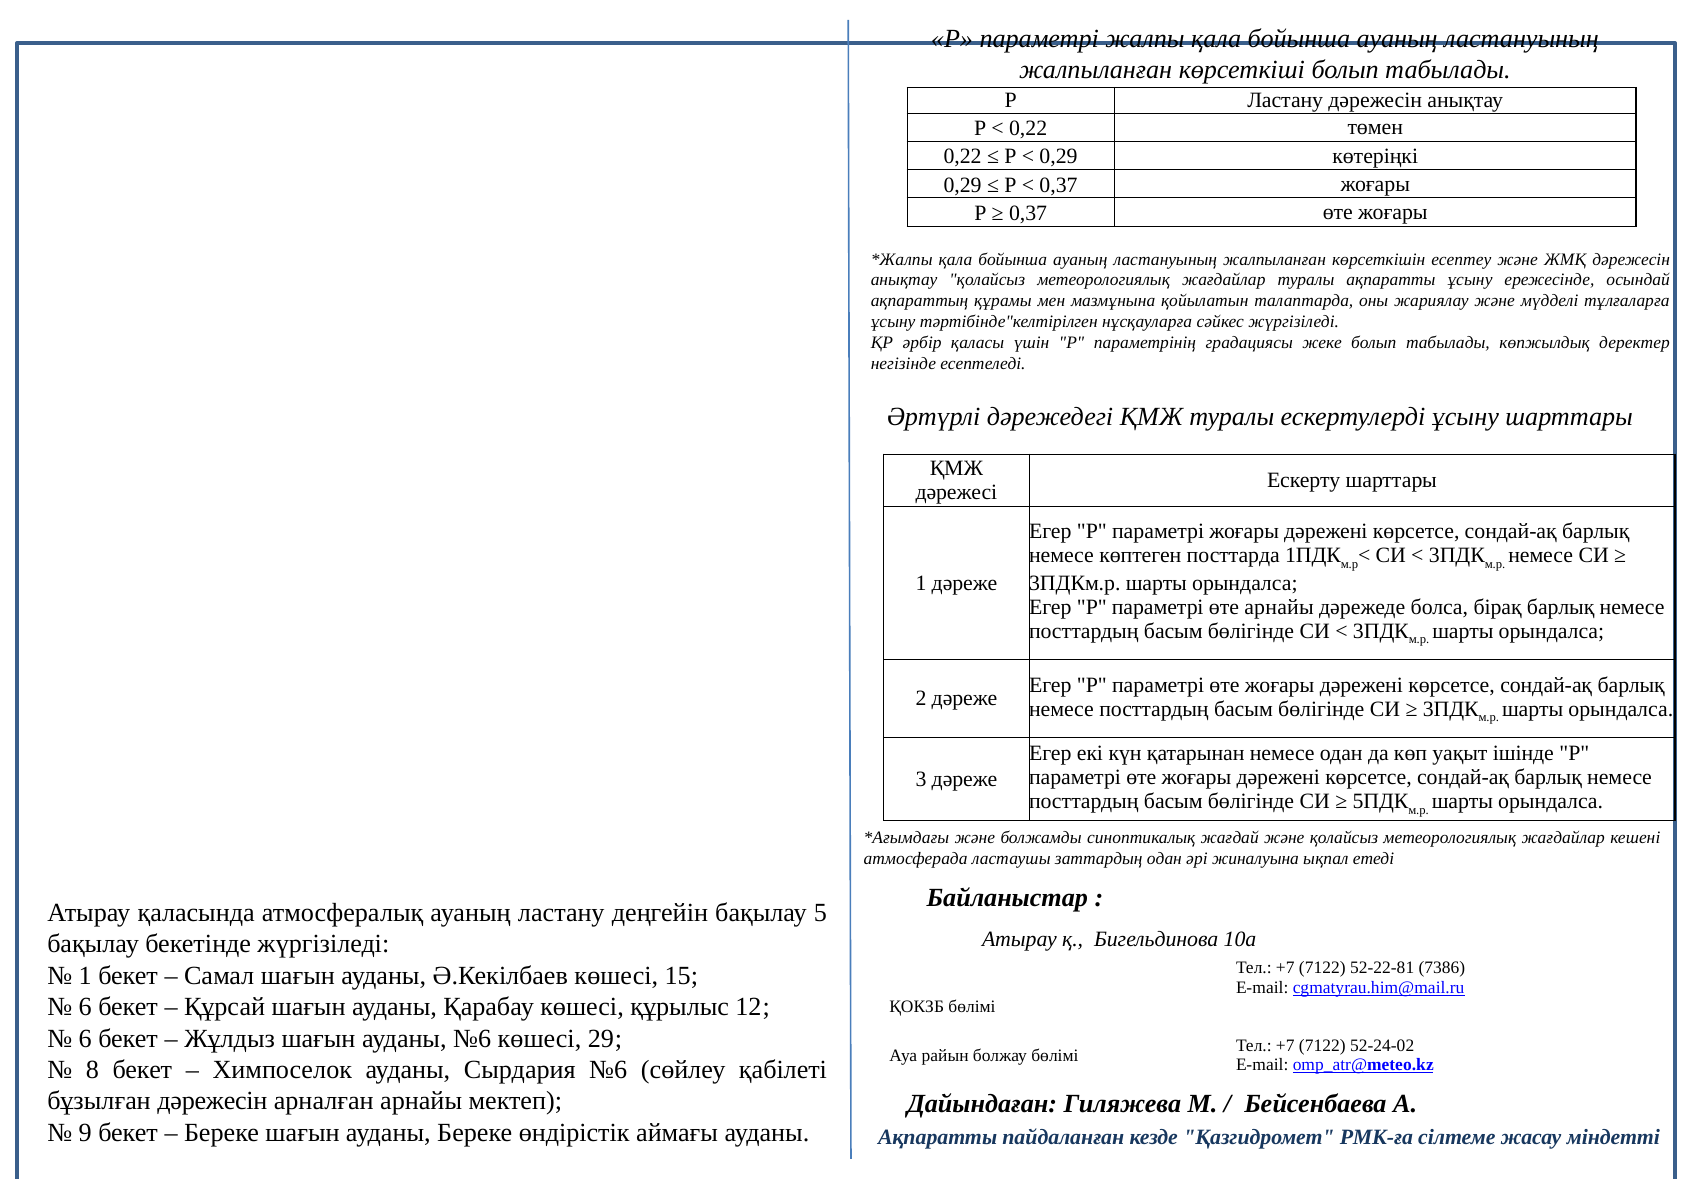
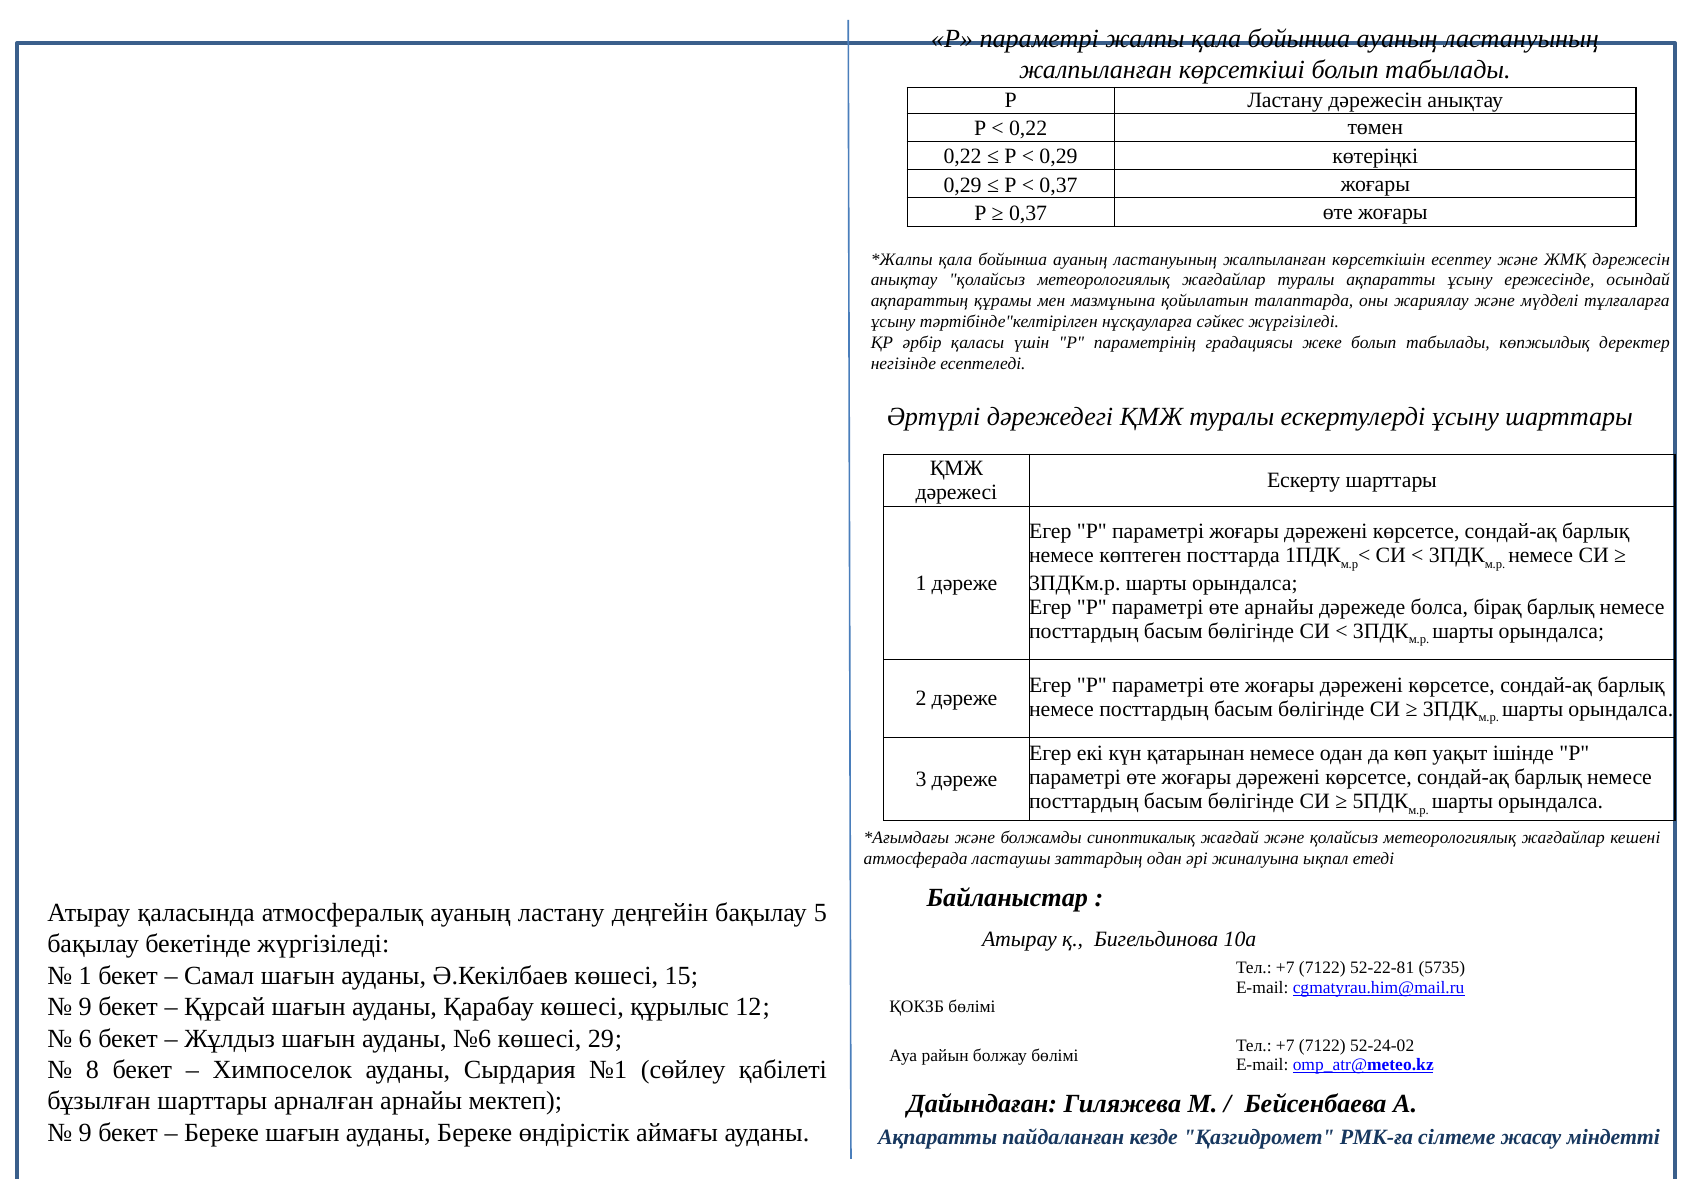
7386: 7386 -> 5735
6 at (85, 1006): 6 -> 9
Сырдария №6: №6 -> №1
бұзылған дәрежесін: дәрежесін -> шарттары
